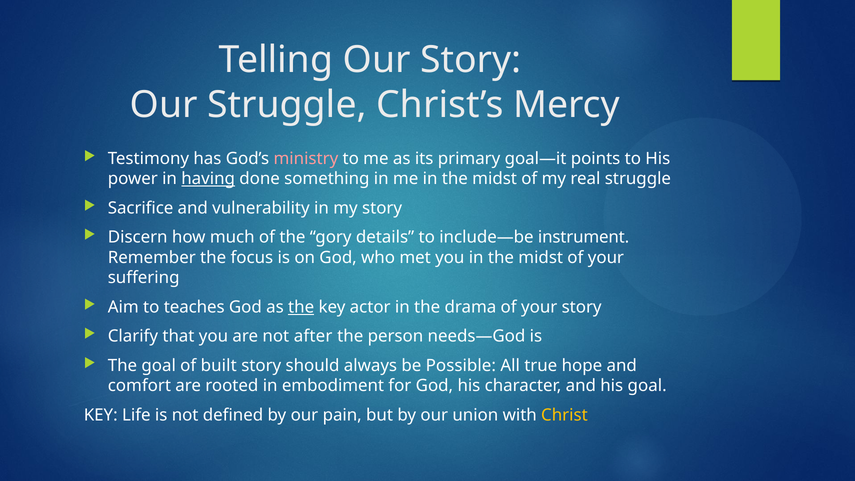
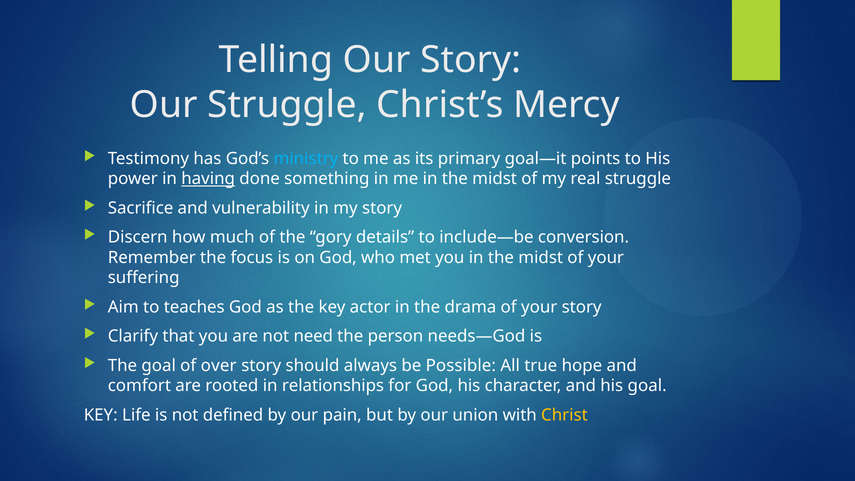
ministry colour: pink -> light blue
instrument: instrument -> conversion
the at (301, 307) underline: present -> none
after: after -> need
built: built -> over
embodiment: embodiment -> relationships
